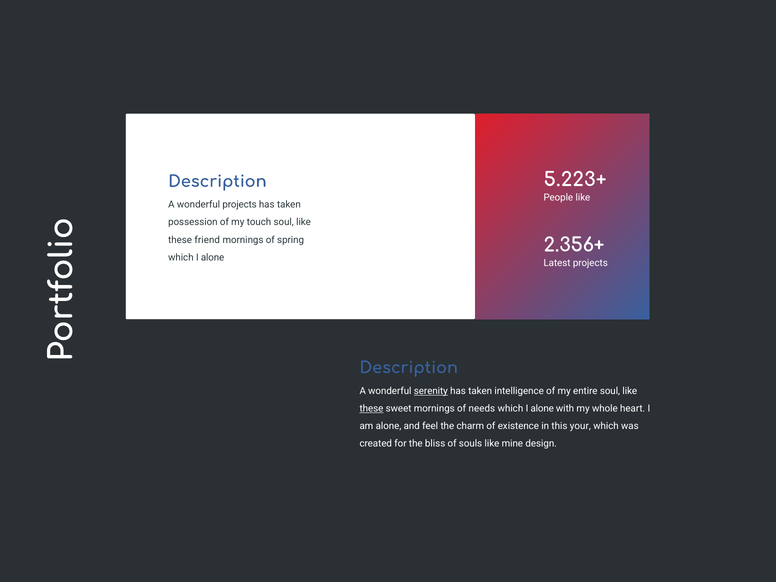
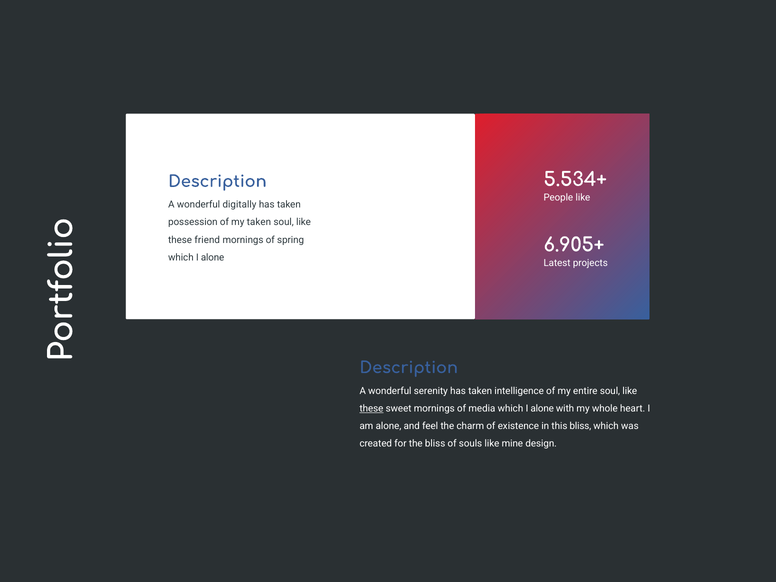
5.223+: 5.223+ -> 5.534+
wonderful projects: projects -> digitally
my touch: touch -> taken
2.356+: 2.356+ -> 6.905+
serenity underline: present -> none
needs: needs -> media
this your: your -> bliss
